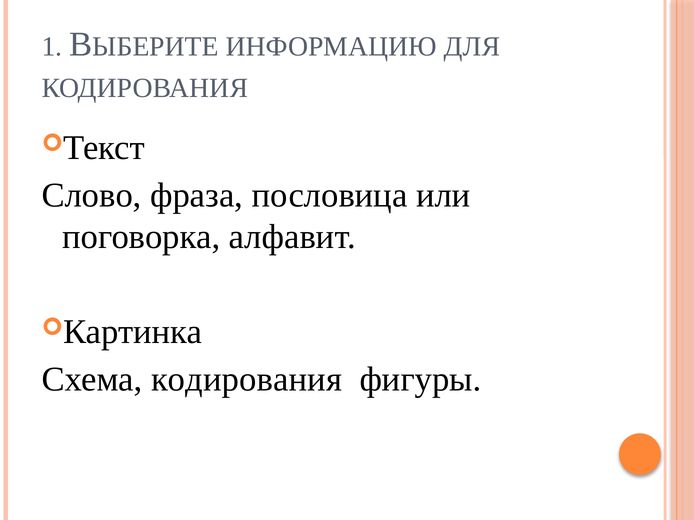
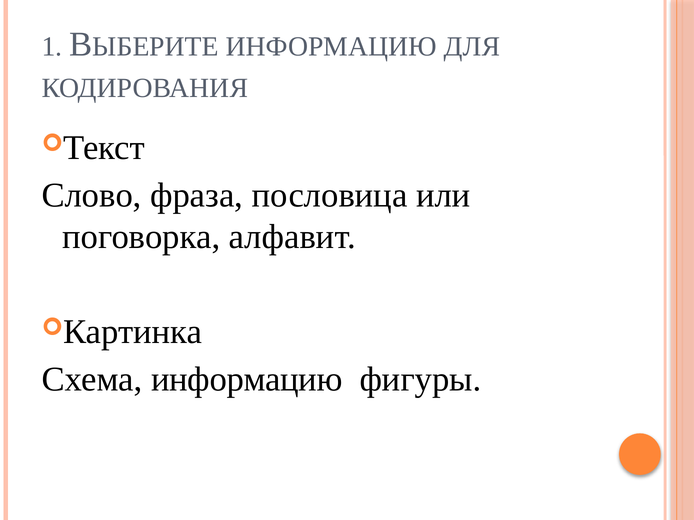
Схема кодирования: кодирования -> информацию
